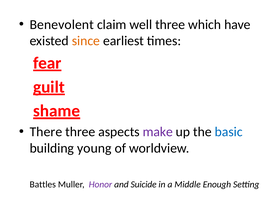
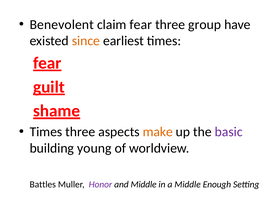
claim well: well -> fear
which: which -> group
There at (46, 132): There -> Times
make colour: purple -> orange
basic colour: blue -> purple
and Suicide: Suicide -> Middle
